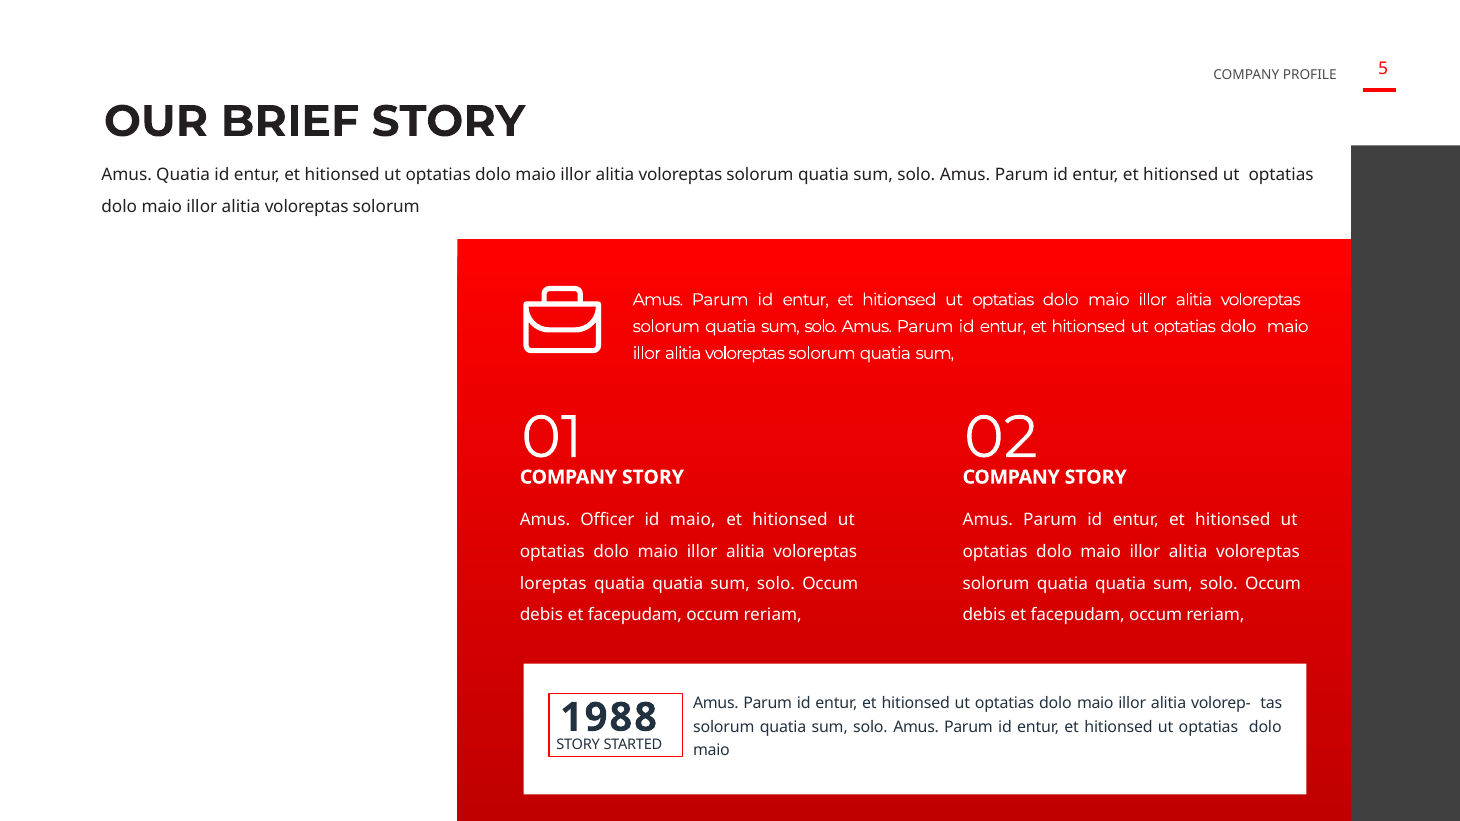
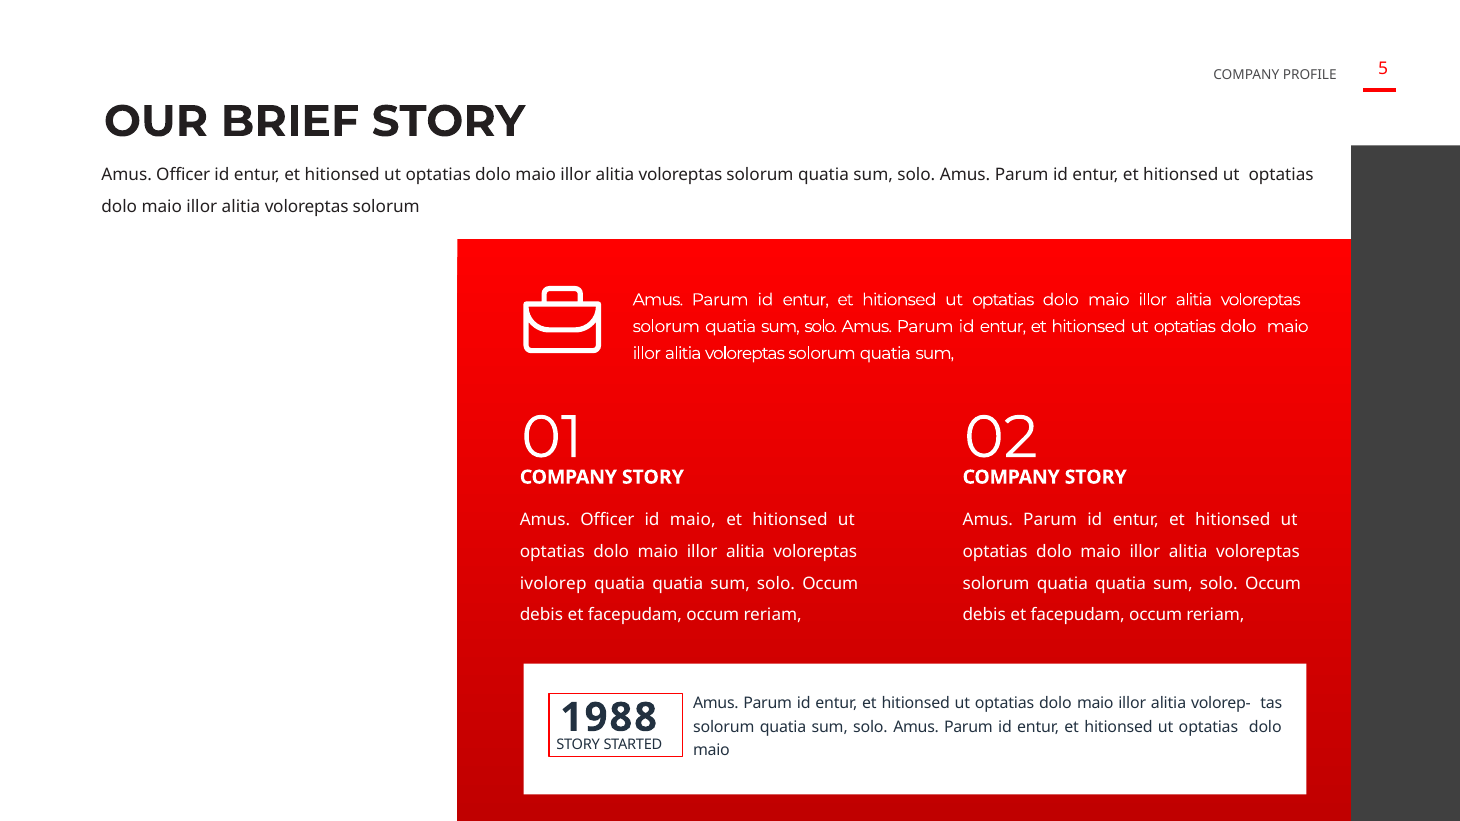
Quatia at (183, 175): Quatia -> Officer
loreptas: loreptas -> ivolorep
